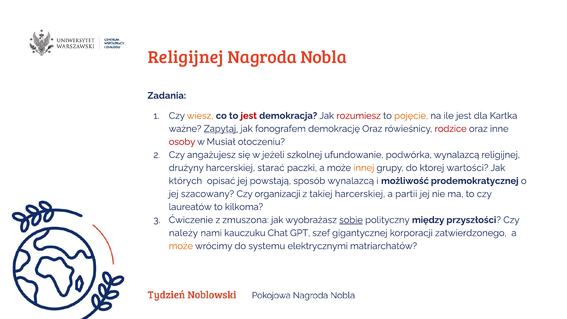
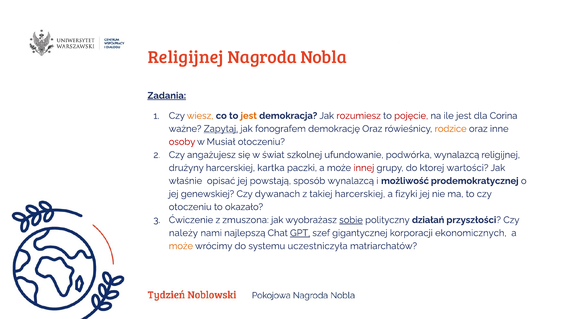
Zadania underline: none -> present
jest at (249, 116) colour: red -> orange
pojęcie colour: orange -> red
Kartka: Kartka -> Corina
rodzice colour: red -> orange
jeżeli: jeżeli -> świat
starać: starać -> kartka
innej colour: orange -> red
których: których -> właśnie
szacowany: szacowany -> genewskiej
organizacji: organizacji -> dywanach
partii: partii -> fizyki
laureatów at (190, 207): laureatów -> otoczeniu
kilkoma: kilkoma -> okazało
między: między -> działań
kauczuku: kauczuku -> najlepszą
GPT underline: none -> present
zatwierdzonego: zatwierdzonego -> ekonomicznych
elektrycznymi: elektrycznymi -> uczestniczyła
